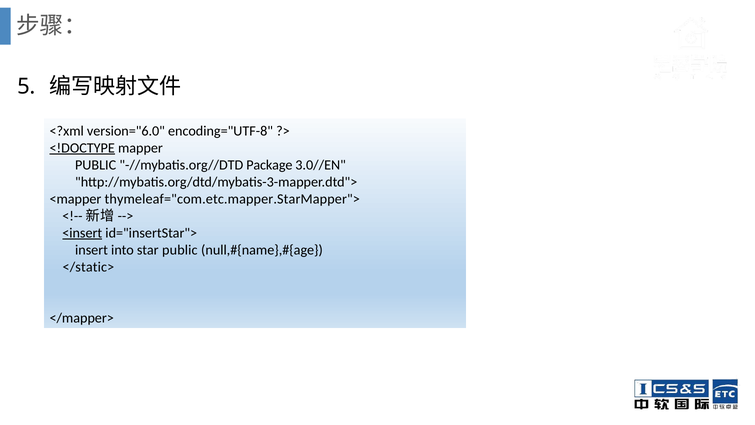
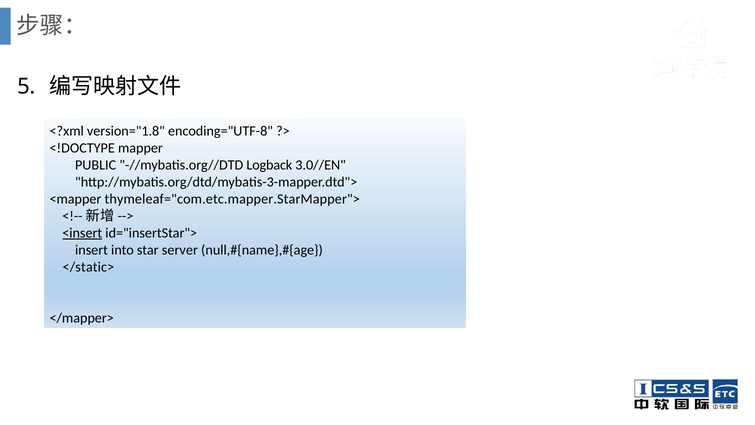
version="6.0: version="6.0 -> version="1.8
<!DOCTYPE underline: present -> none
Package: Package -> Logback
star public: public -> server
